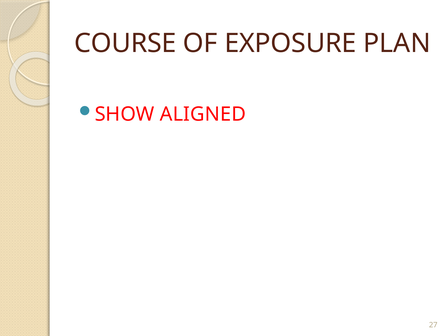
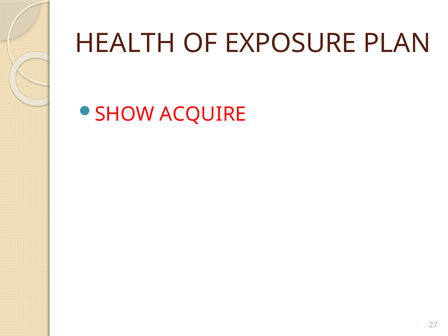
COURSE: COURSE -> HEALTH
ALIGNED: ALIGNED -> ACQUIRE
